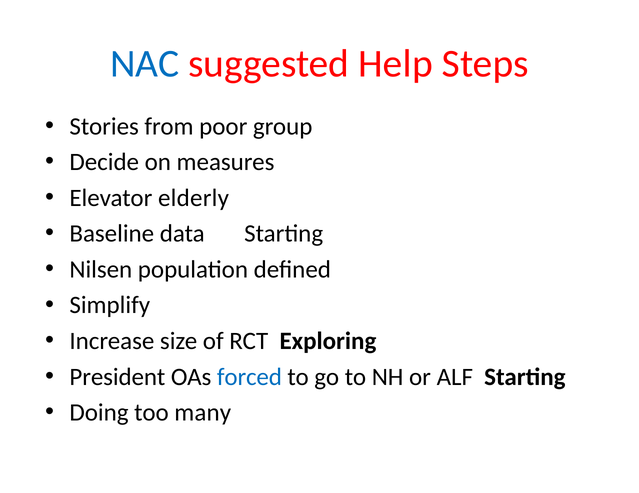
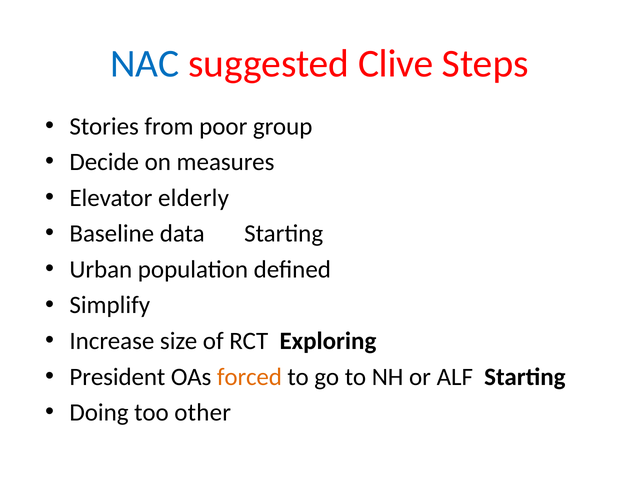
Help: Help -> Clive
Nilsen: Nilsen -> Urban
forced colour: blue -> orange
many: many -> other
